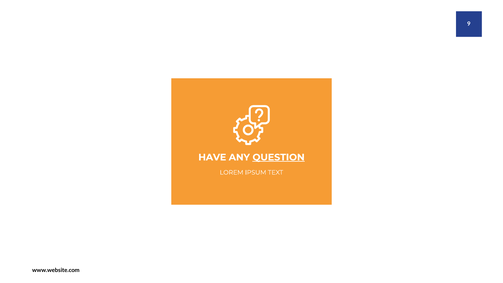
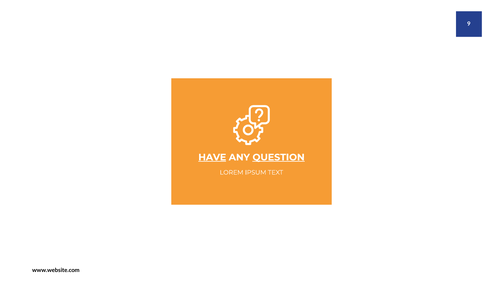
HAVE underline: none -> present
